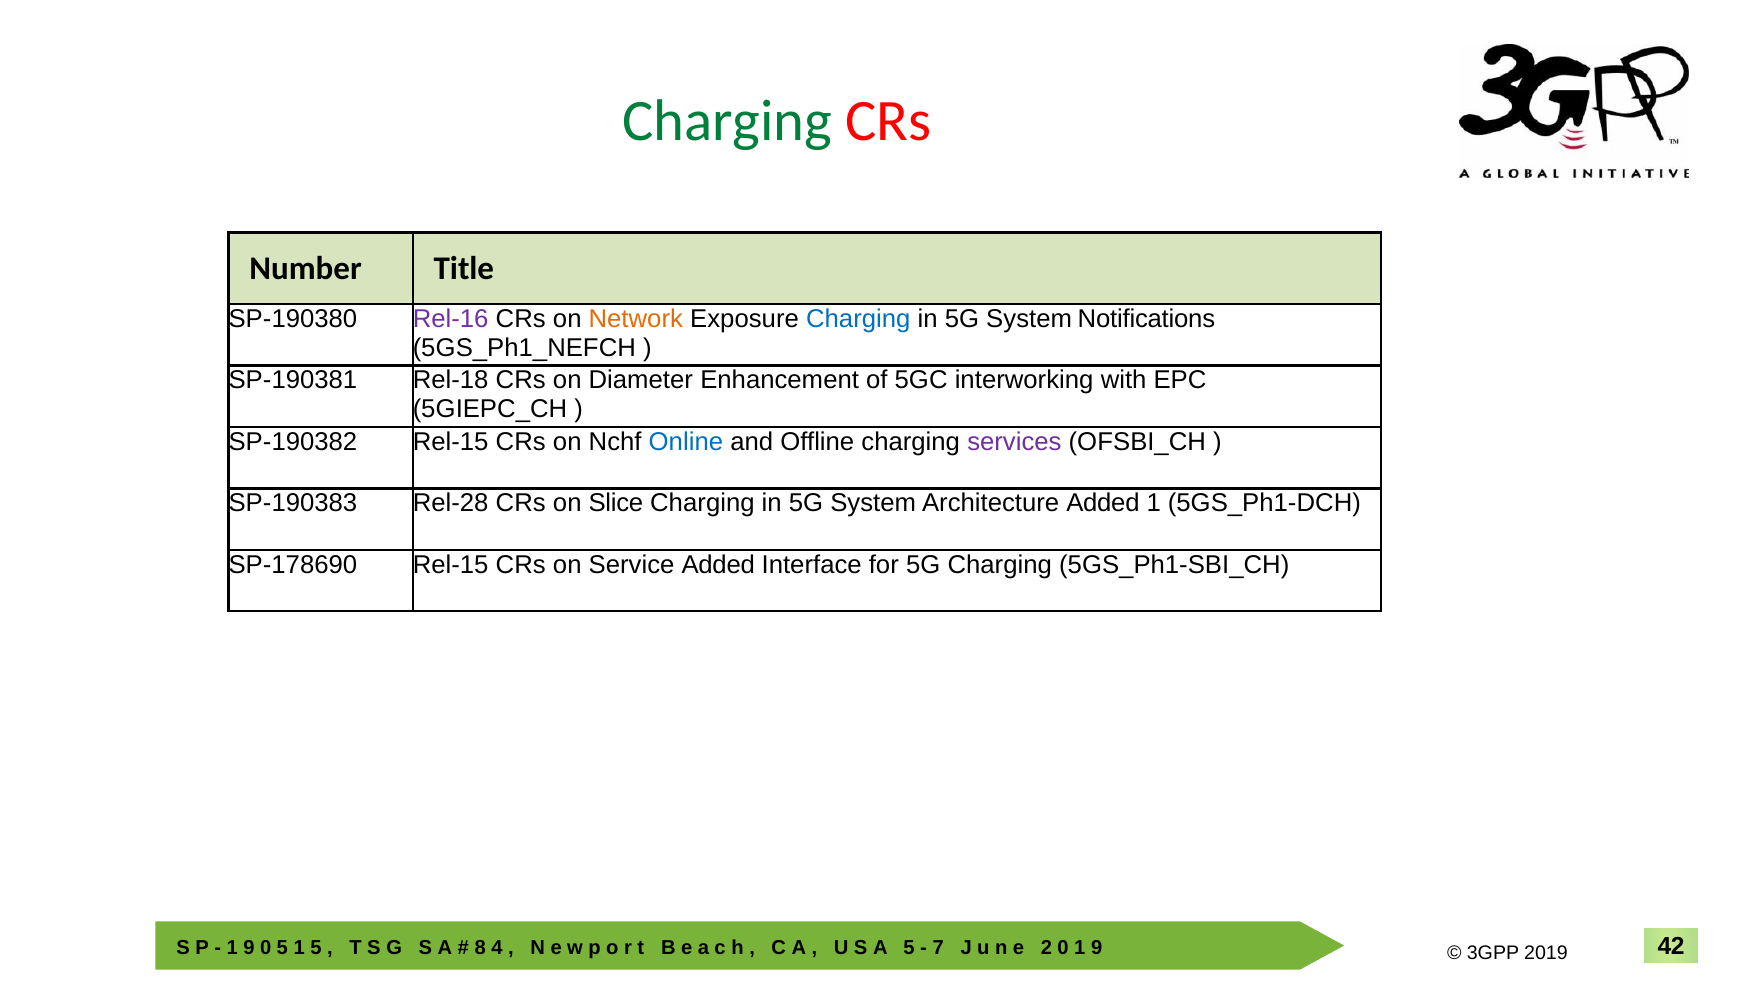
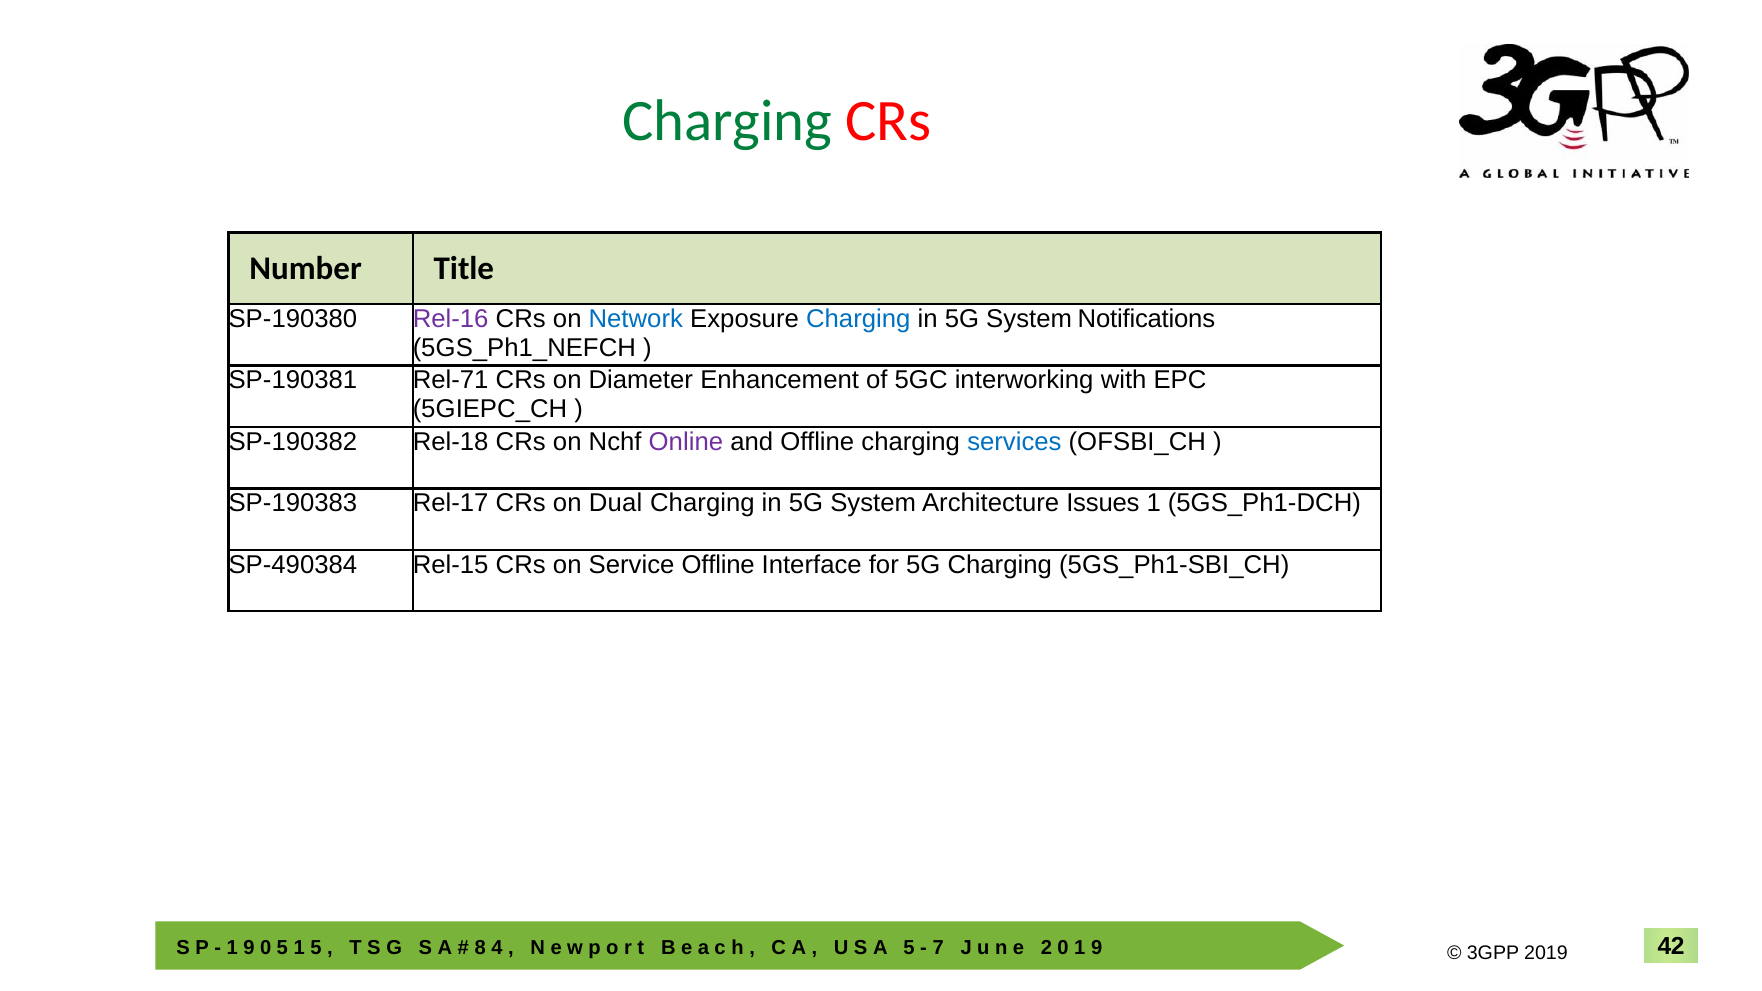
Network colour: orange -> blue
Rel-18: Rel-18 -> Rel-71
SP-190382 Rel-15: Rel-15 -> Rel-18
Online colour: blue -> purple
services colour: purple -> blue
Rel-28: Rel-28 -> Rel-17
Slice: Slice -> Dual
Added at (1103, 503): Added -> Issues
SP-178690: SP-178690 -> SP-490384
Service Added: Added -> Offline
